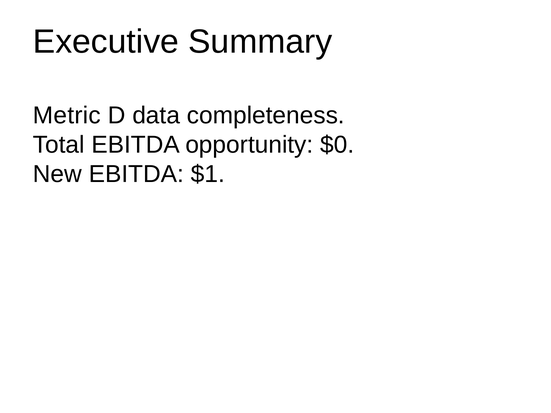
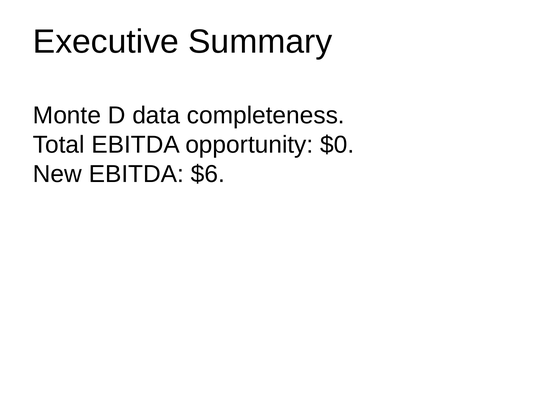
Metric: Metric -> Monte
$1: $1 -> $6
